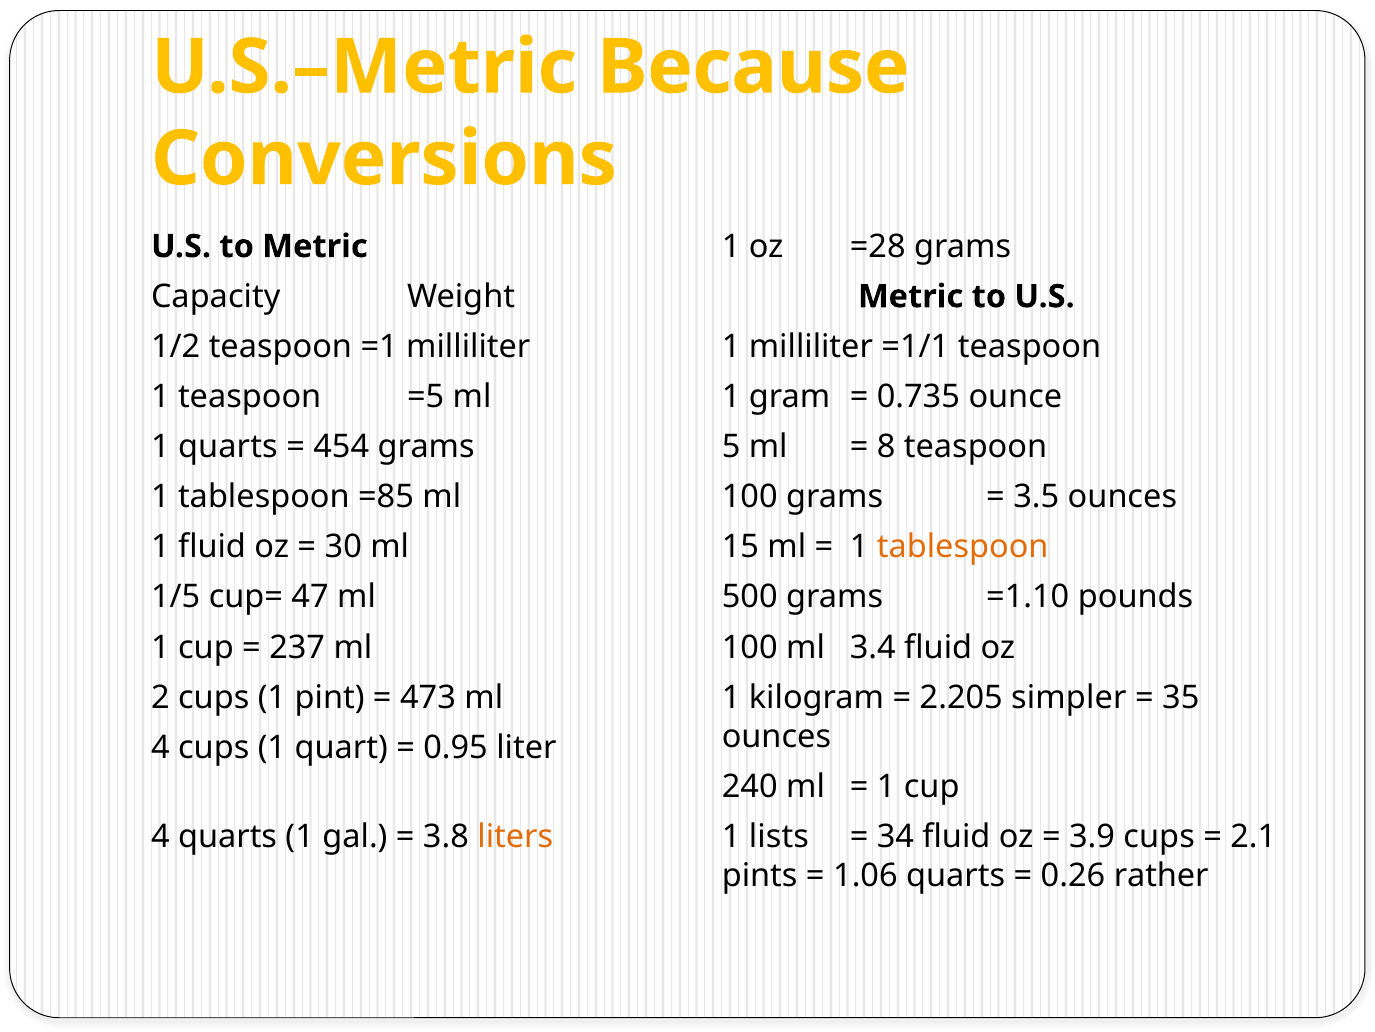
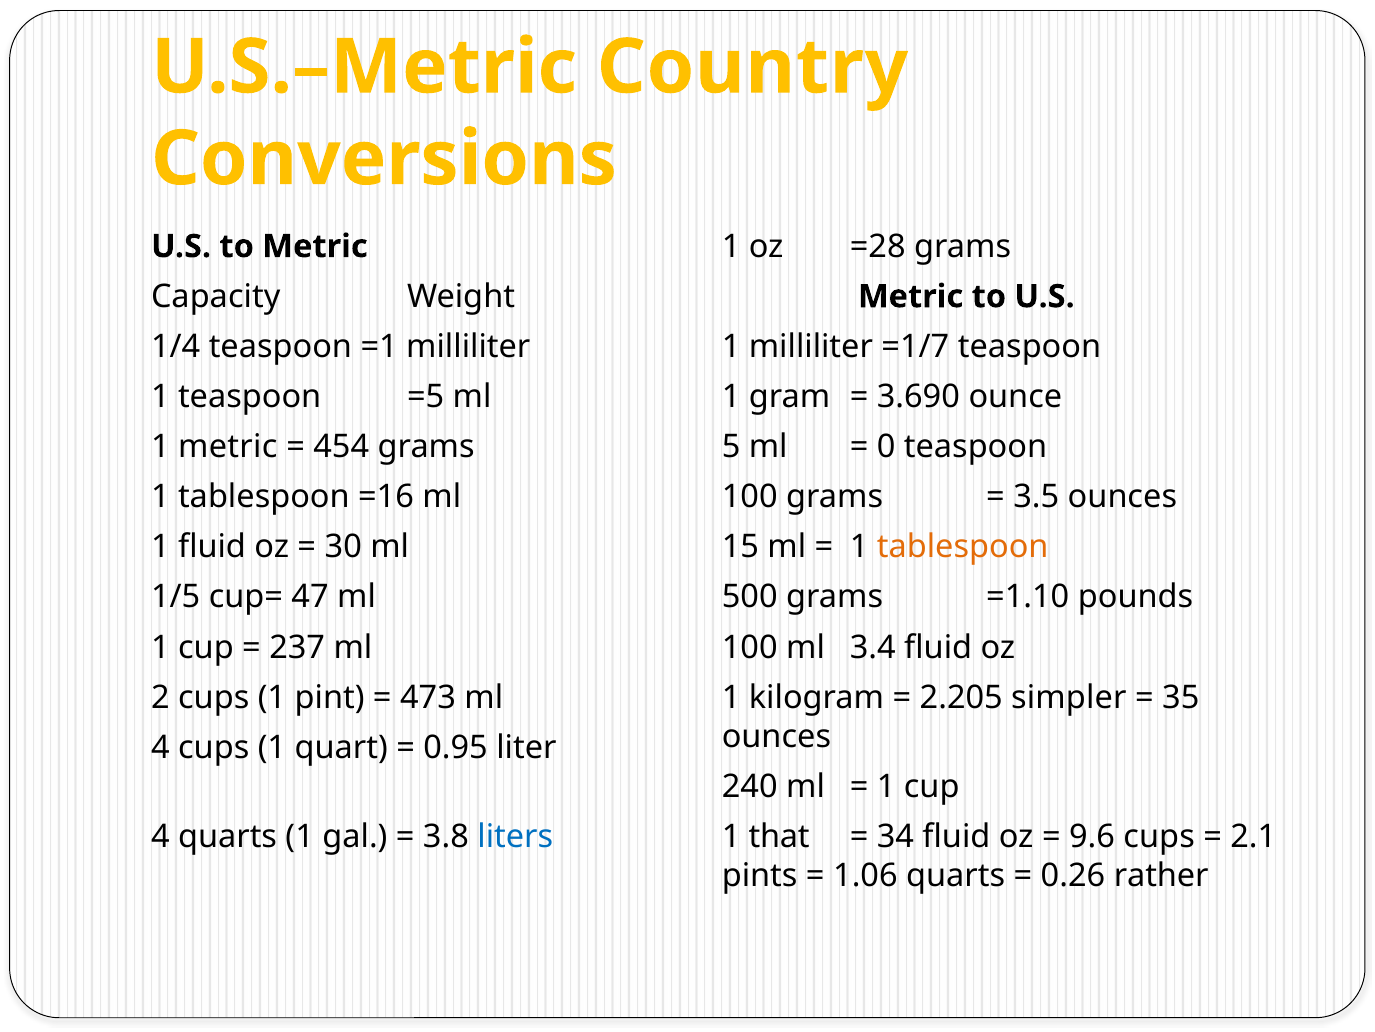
Because: Because -> Country
1/2: 1/2 -> 1/4
=1/1: =1/1 -> =1/7
0.735: 0.735 -> 3.690
1 quarts: quarts -> metric
8: 8 -> 0
=85: =85 -> =16
liters colour: orange -> blue
lists: lists -> that
3.9: 3.9 -> 9.6
